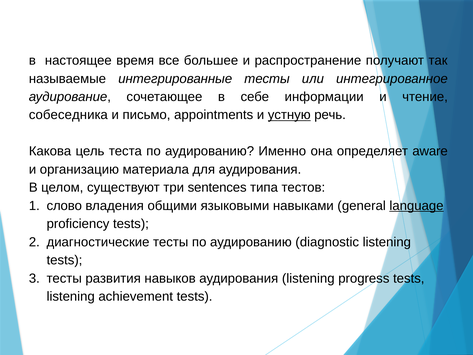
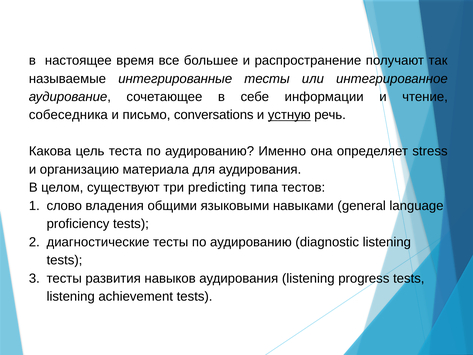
appointments: appointments -> conversations
aware: aware -> stress
sentences: sentences -> predicting
language underline: present -> none
